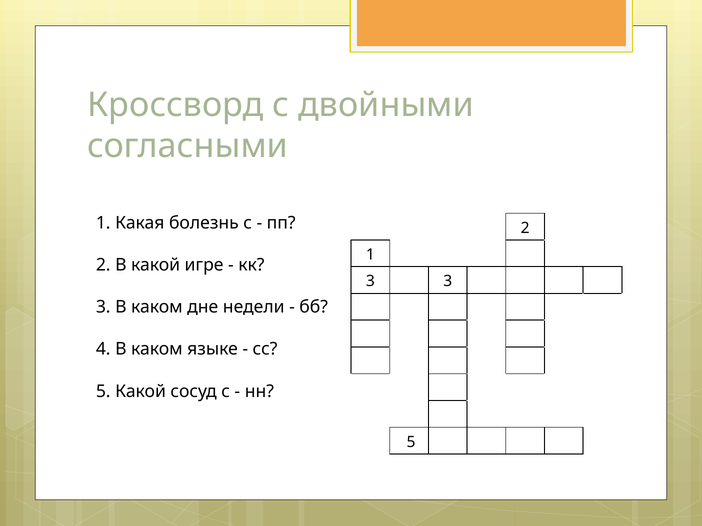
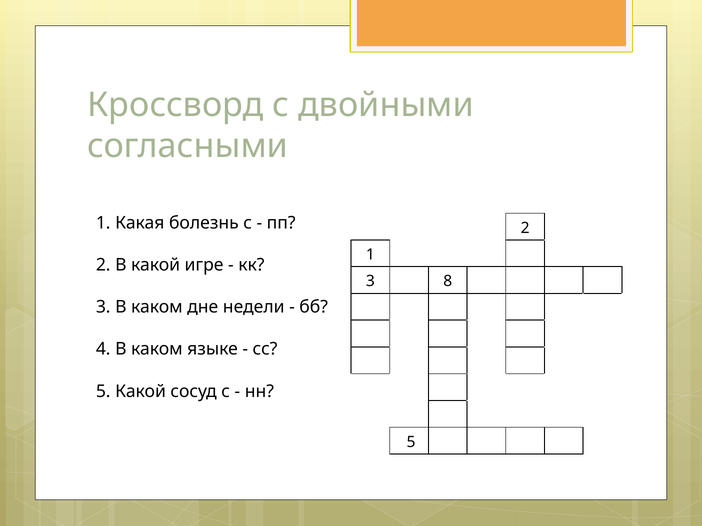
3 3: 3 -> 8
